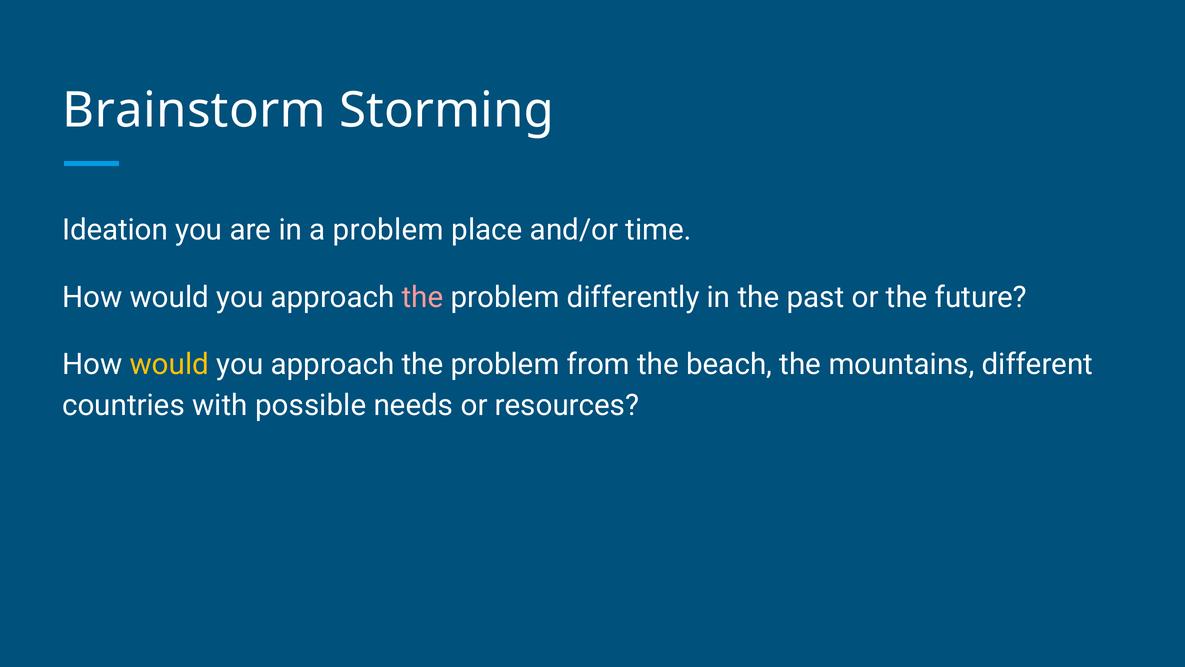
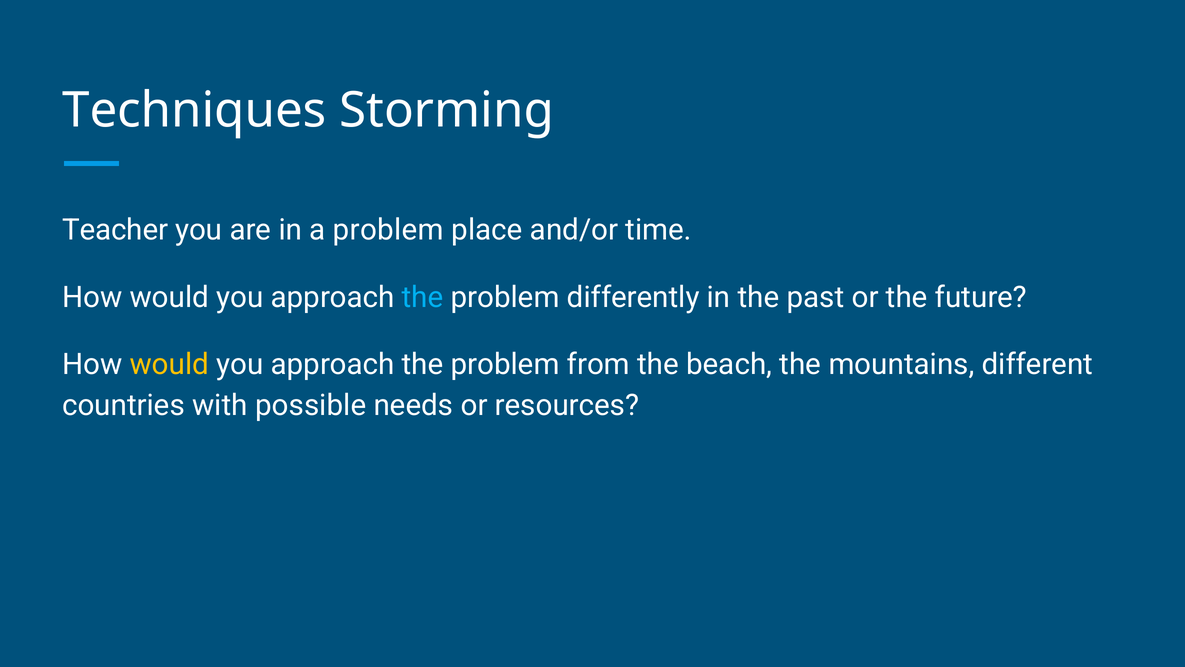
Brainstorm: Brainstorm -> Techniques
Ideation: Ideation -> Teacher
the at (423, 297) colour: pink -> light blue
